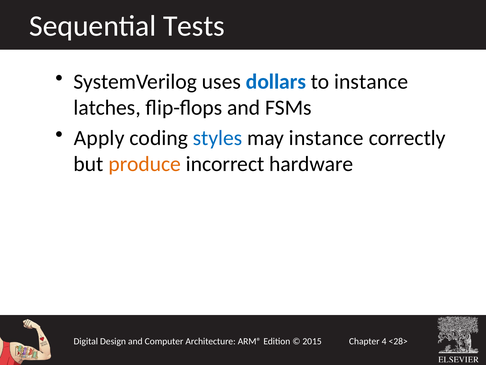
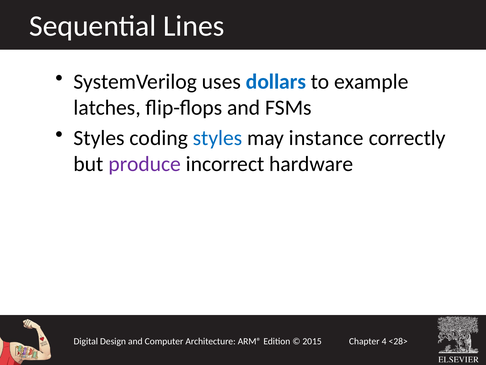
Tests: Tests -> Lines
to instance: instance -> example
Apply at (99, 138): Apply -> Styles
produce colour: orange -> purple
